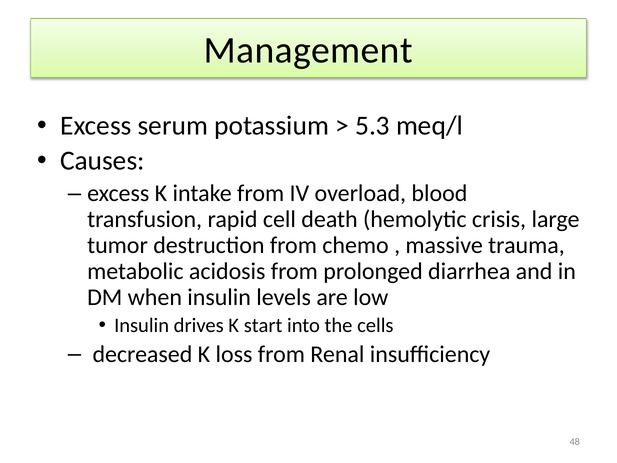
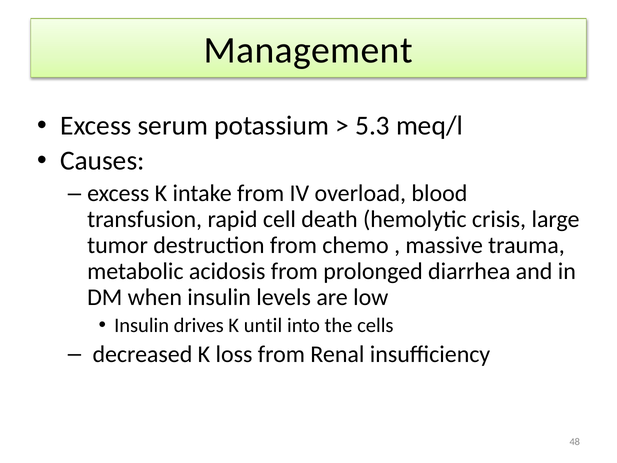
start: start -> until
